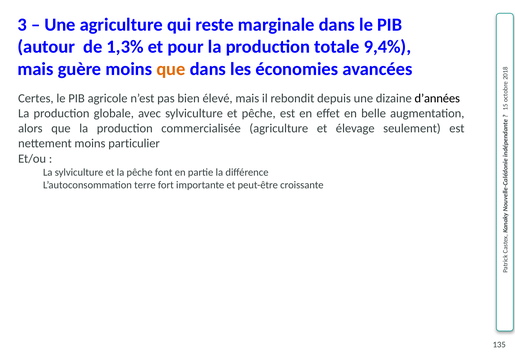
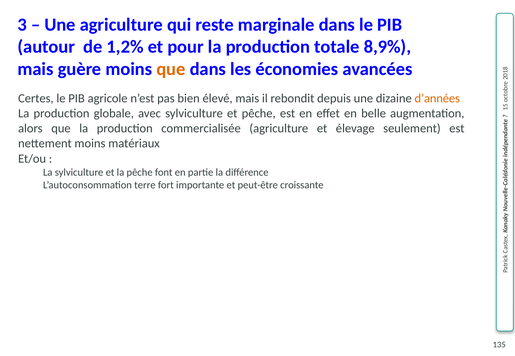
1,3%: 1,3% -> 1,2%
9,4%: 9,4% -> 8,9%
d’années colour: black -> orange
particulier: particulier -> matériaux
